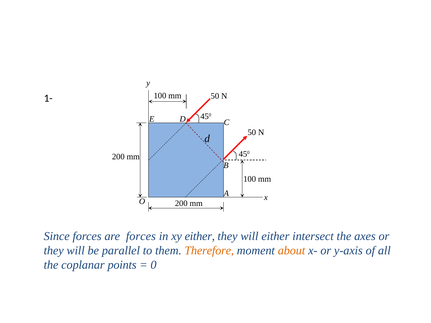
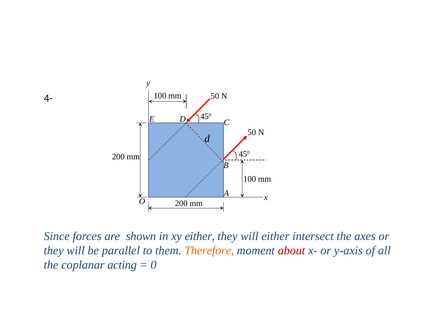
1-: 1- -> 4-
are forces: forces -> shown
about colour: orange -> red
points: points -> acting
